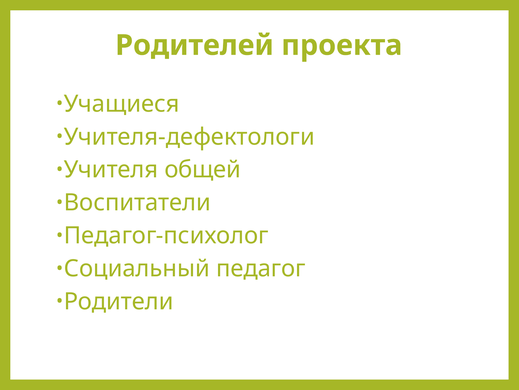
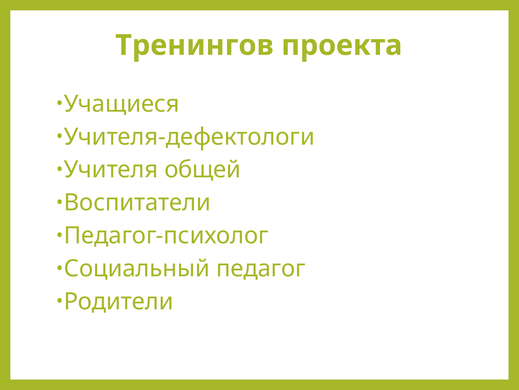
Родителей: Родителей -> Тренингов
